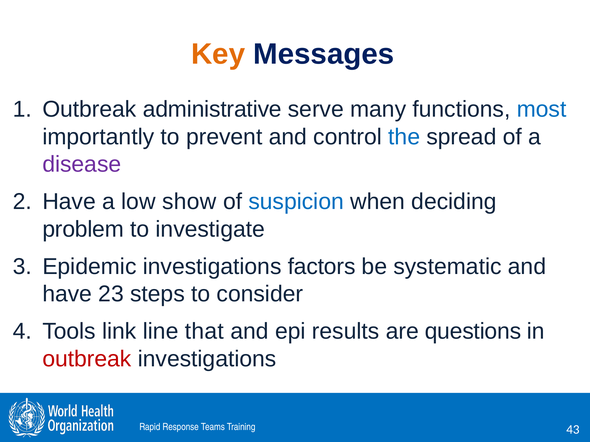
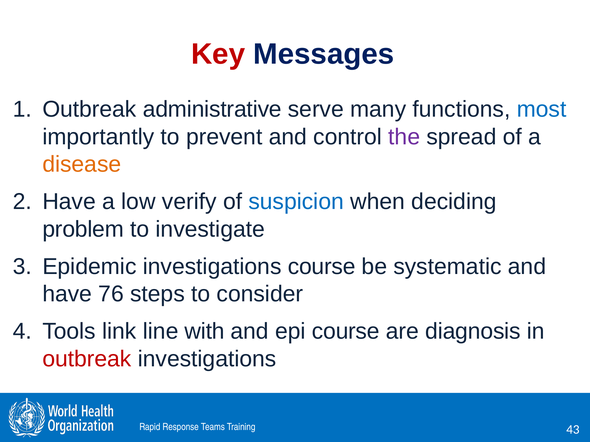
Key colour: orange -> red
the colour: blue -> purple
disease colour: purple -> orange
show: show -> verify
investigations factors: factors -> course
23: 23 -> 76
that: that -> with
epi results: results -> course
questions: questions -> diagnosis
